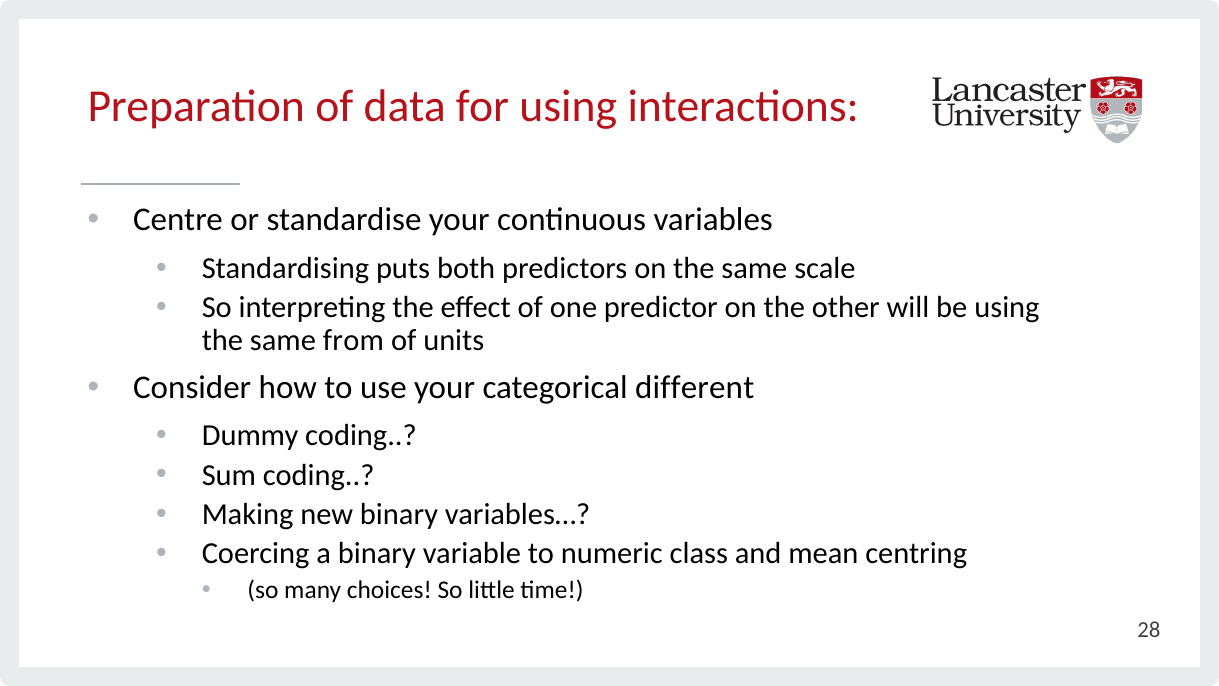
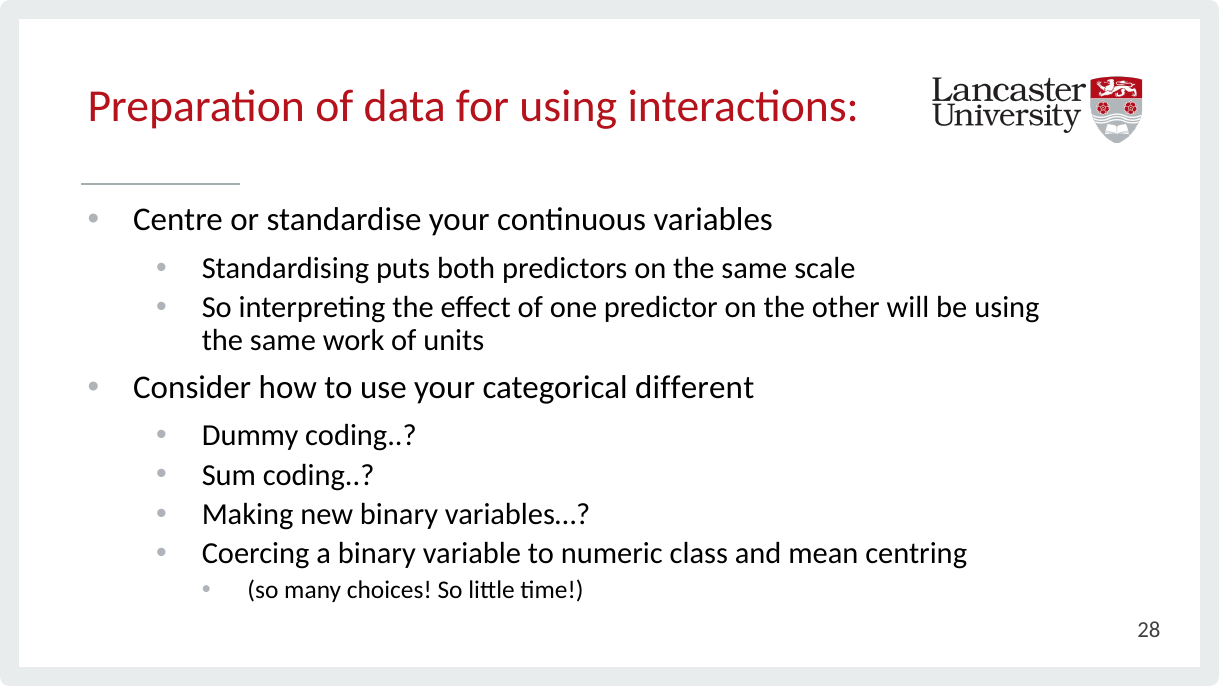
from: from -> work
